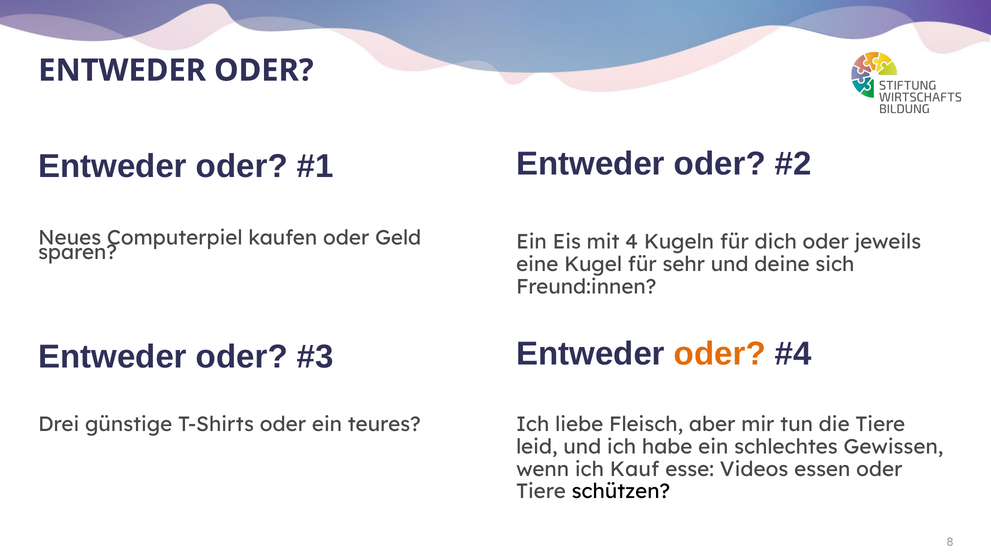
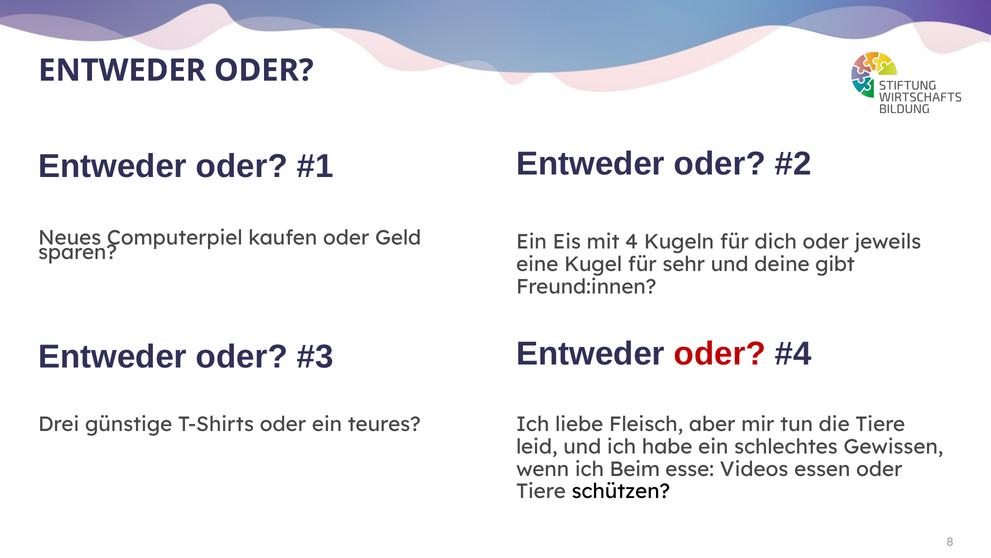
sich: sich -> gibt
oder at (720, 353) colour: orange -> red
Kauf: Kauf -> Beim
